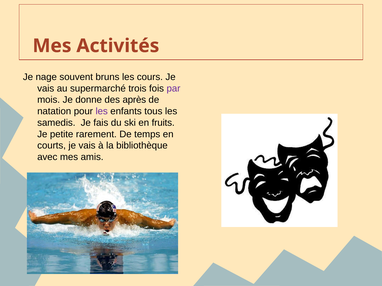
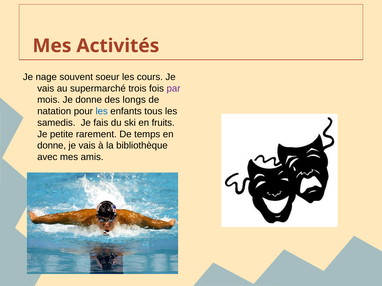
bruns: bruns -> soeur
après: après -> longs
les at (102, 111) colour: purple -> blue
courts at (52, 146): courts -> donne
